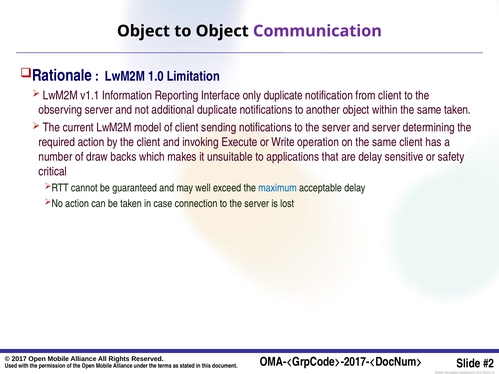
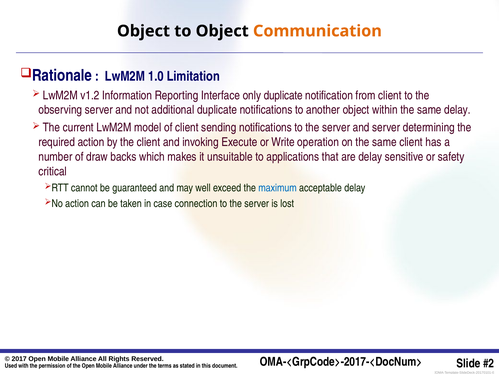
Communication colour: purple -> orange
v1.1: v1.1 -> v1.2
same taken: taken -> delay
